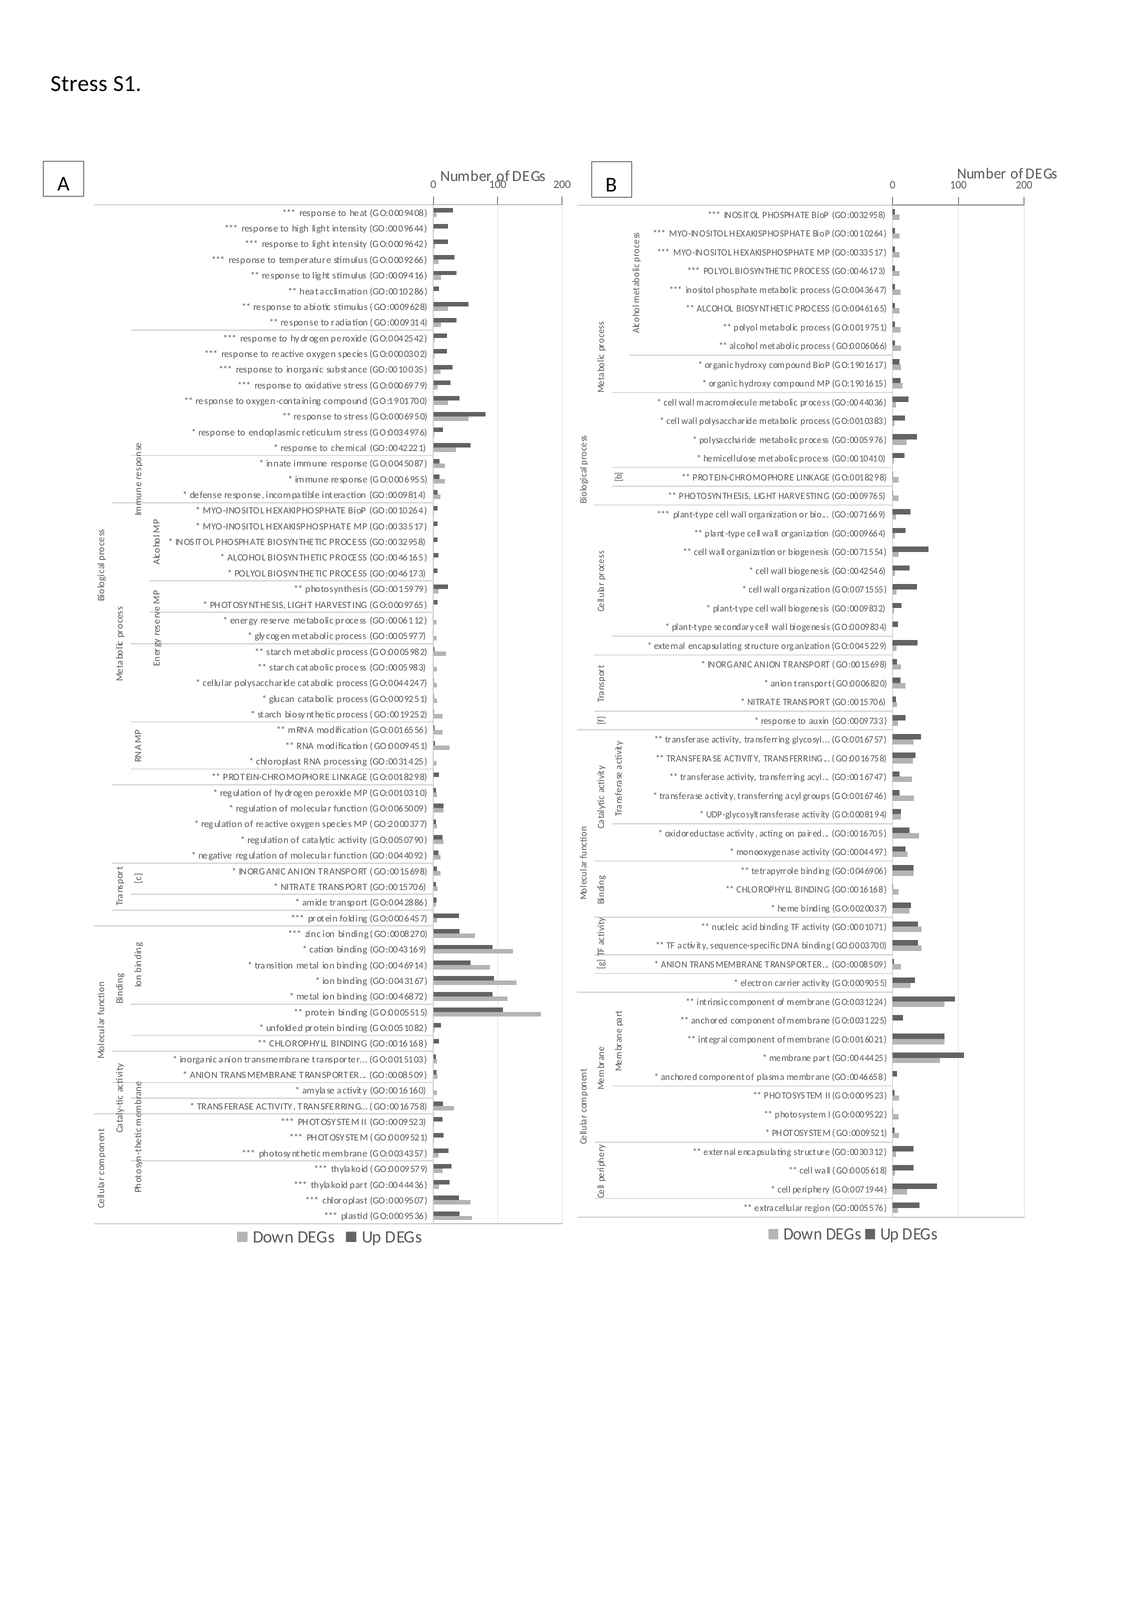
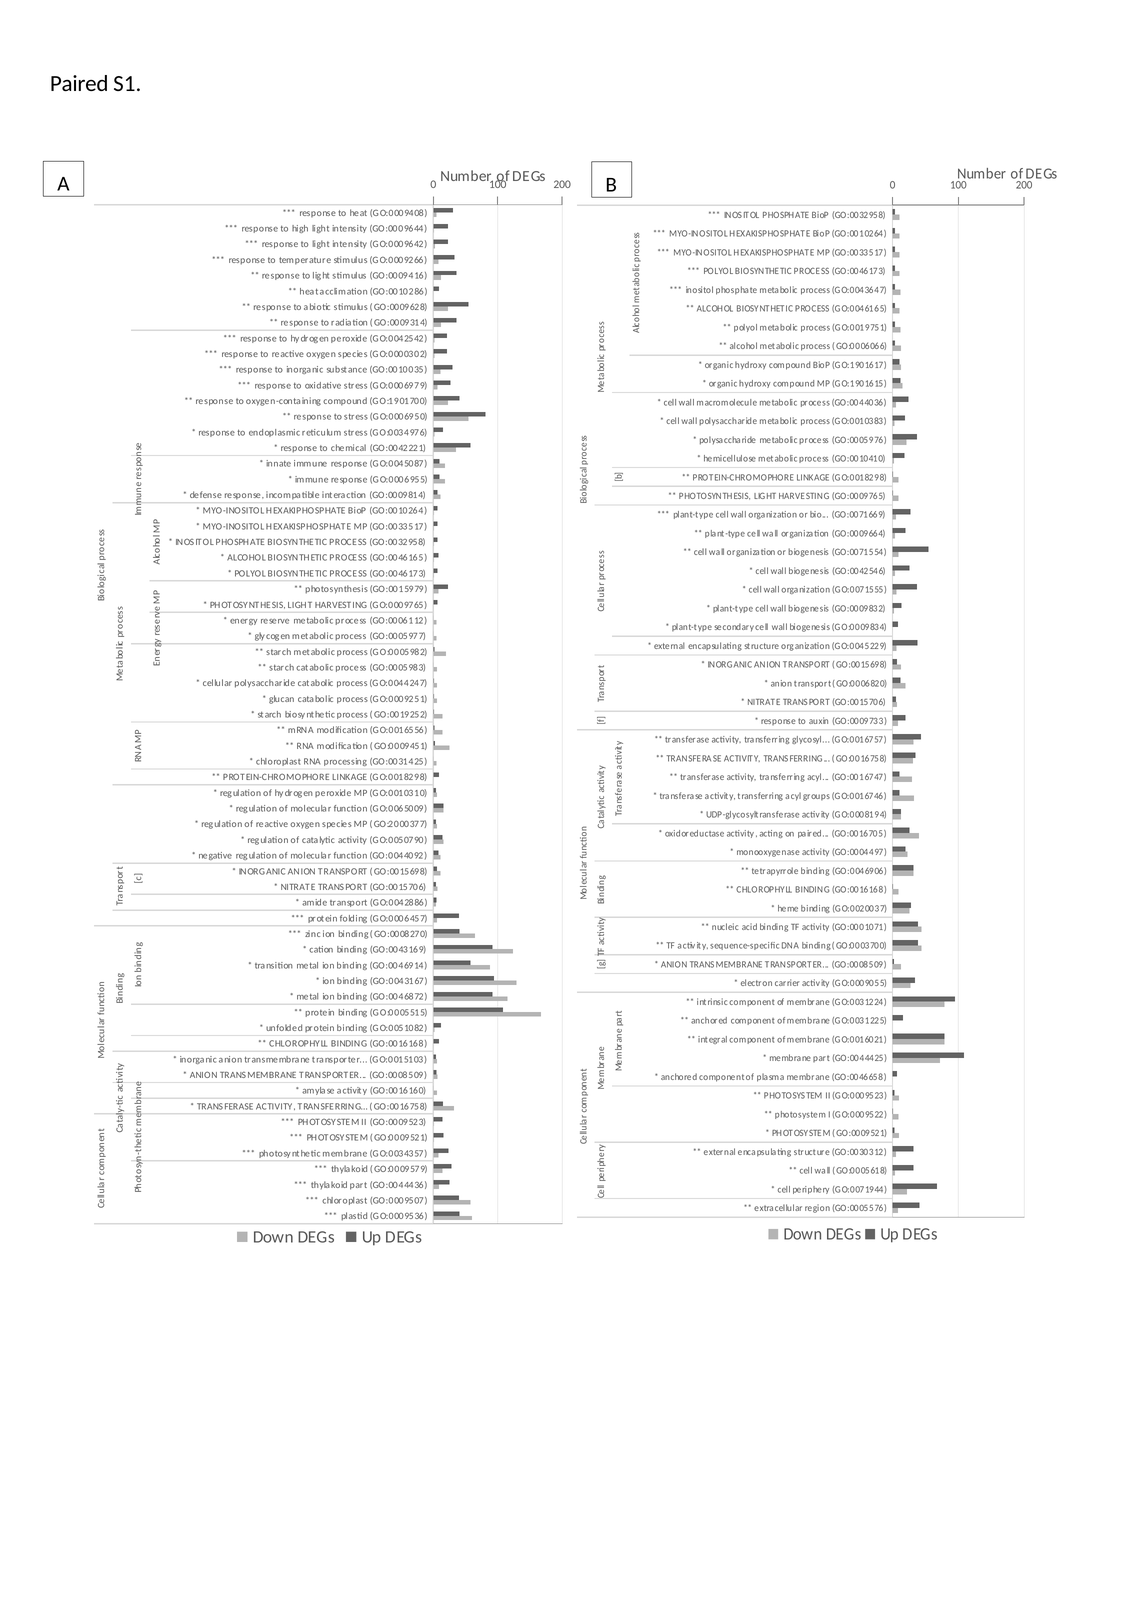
Stress at (79, 84): Stress -> Paired
